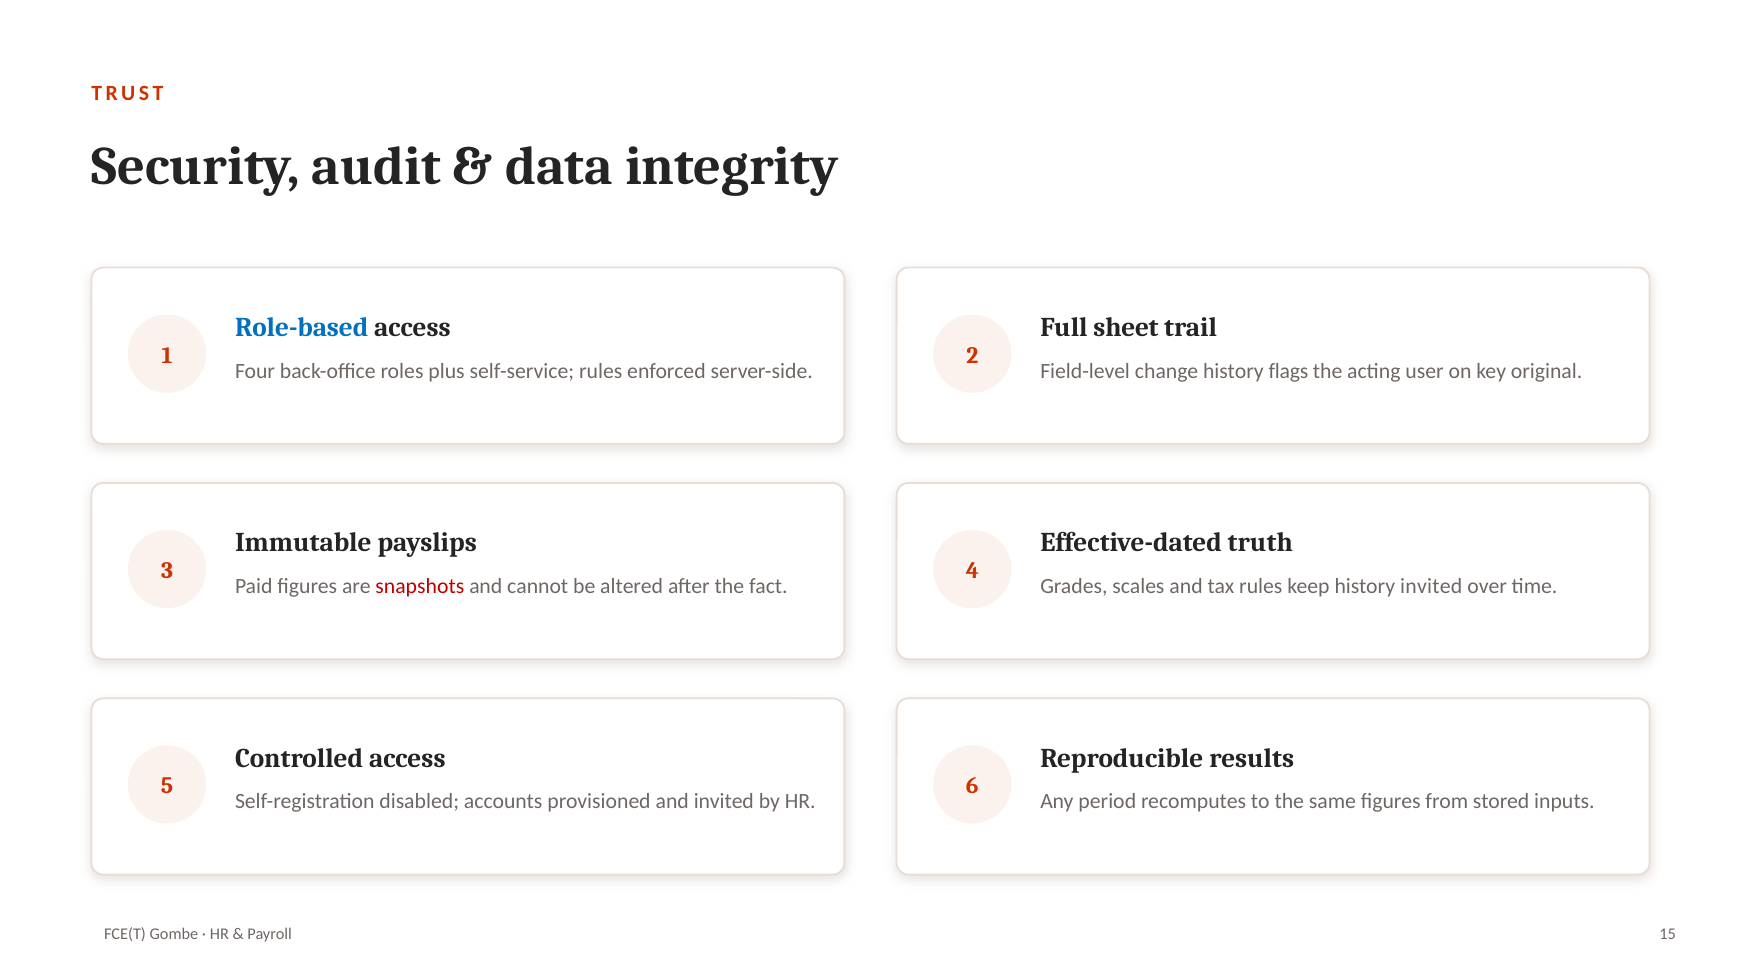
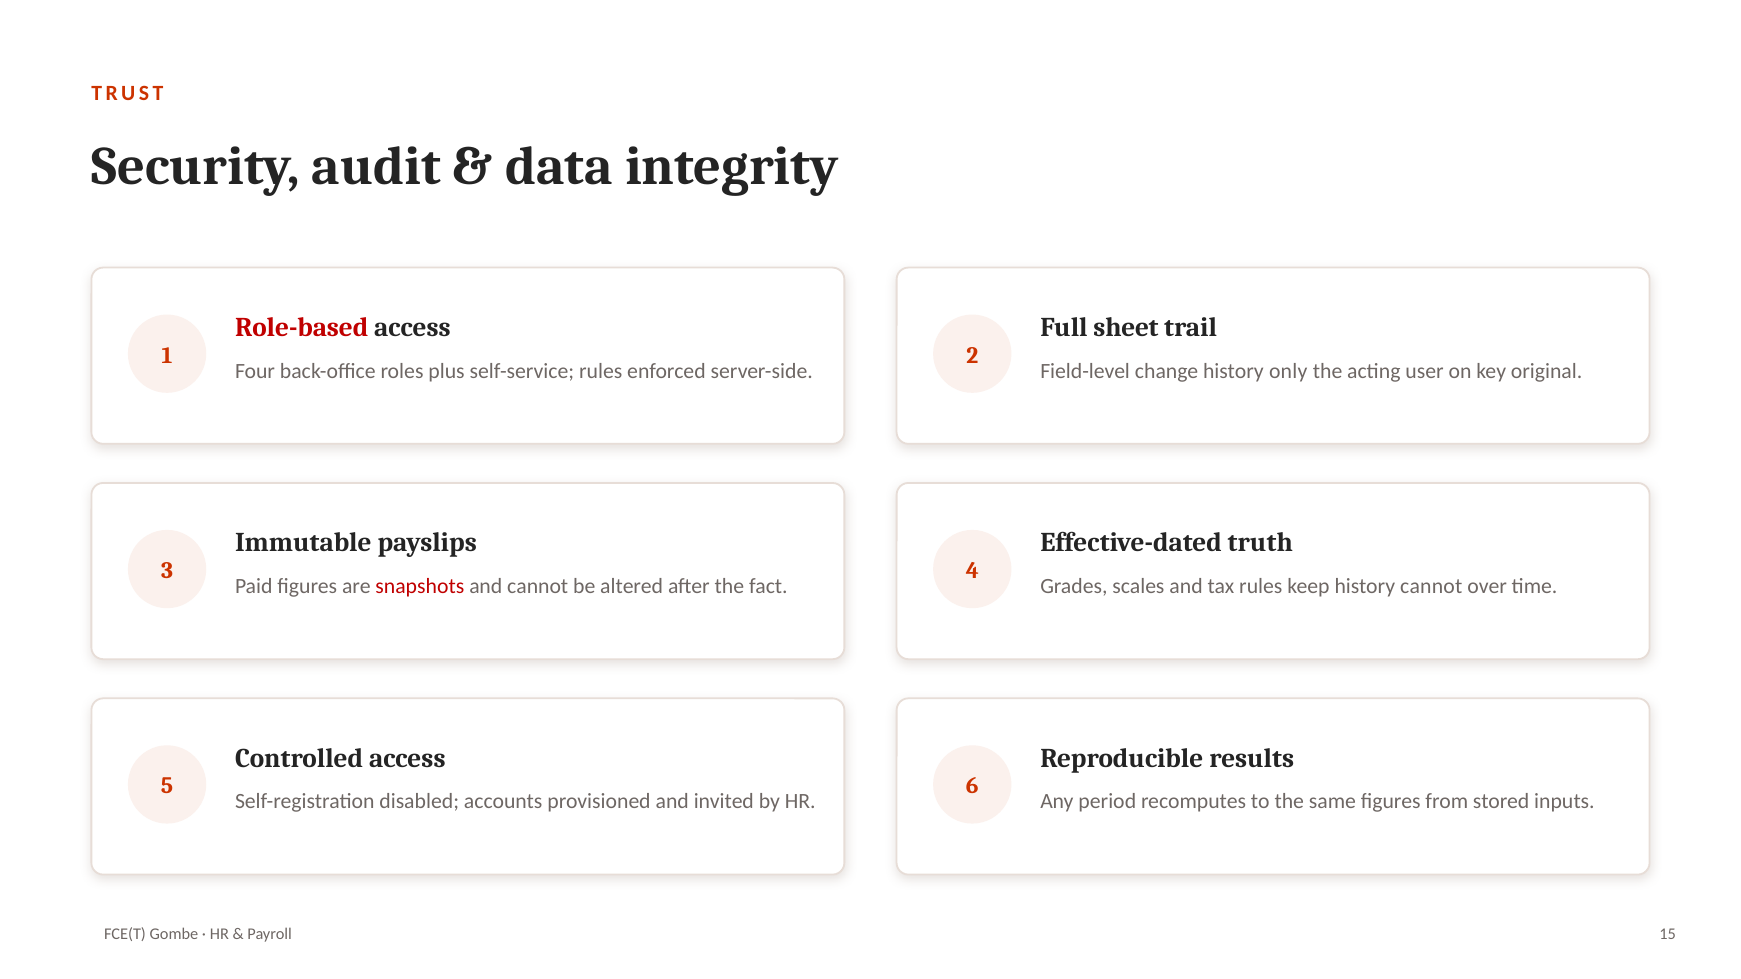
Role-based colour: blue -> red
flags: flags -> only
history invited: invited -> cannot
